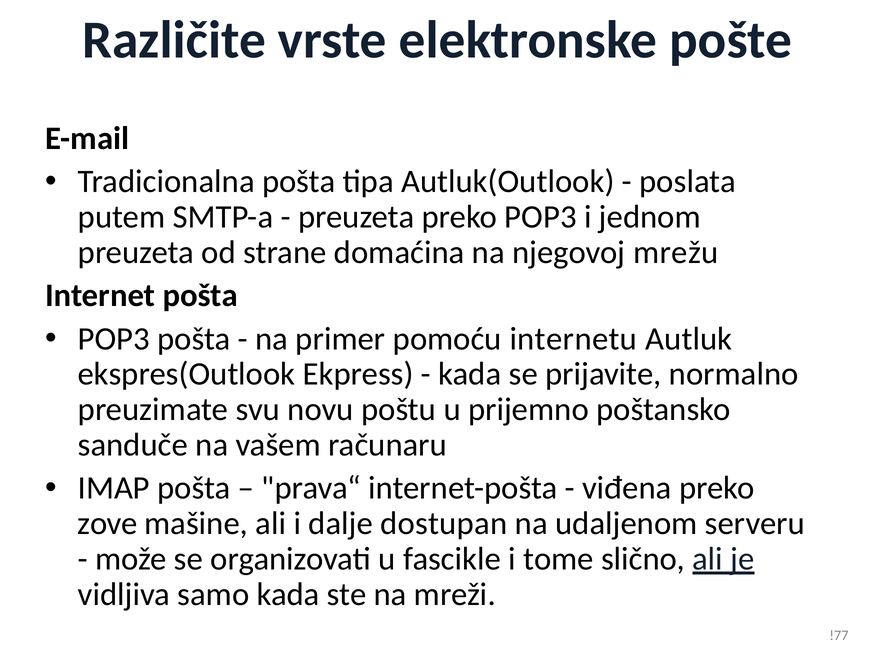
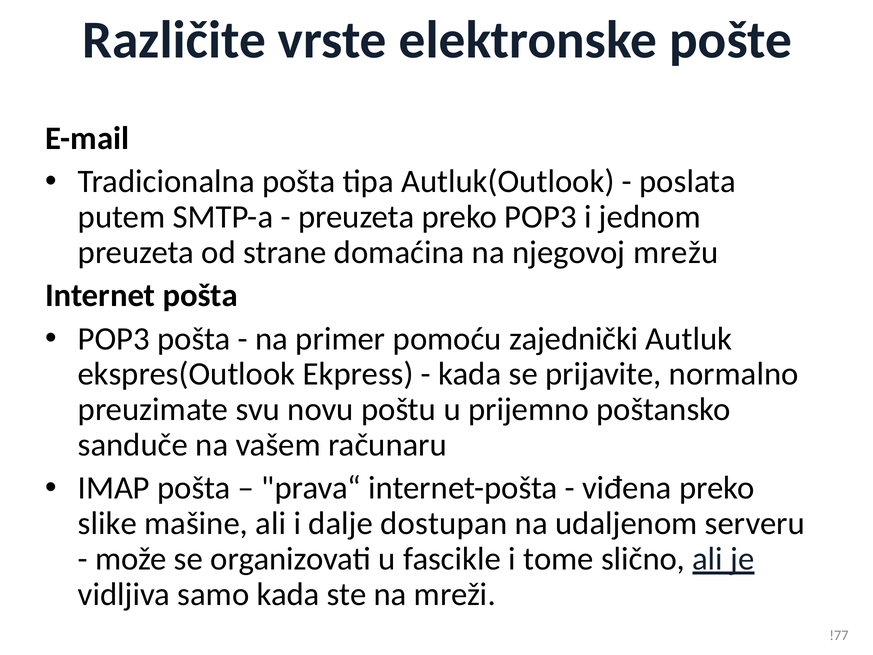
internetu: internetu -> zajednički
zove: zove -> slike
